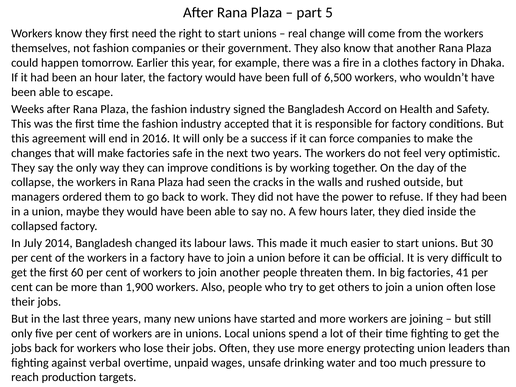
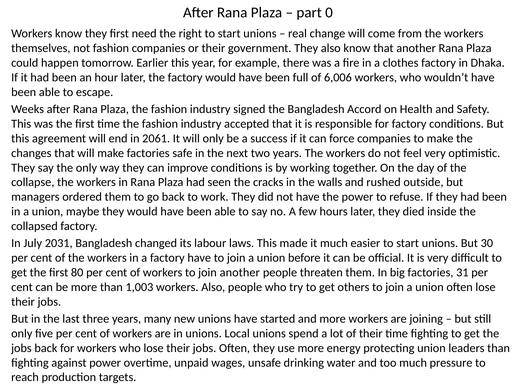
5: 5 -> 0
6,500: 6,500 -> 6,006
2016: 2016 -> 2061
2014: 2014 -> 2031
60: 60 -> 80
41: 41 -> 31
1,900: 1,900 -> 1,003
against verbal: verbal -> power
